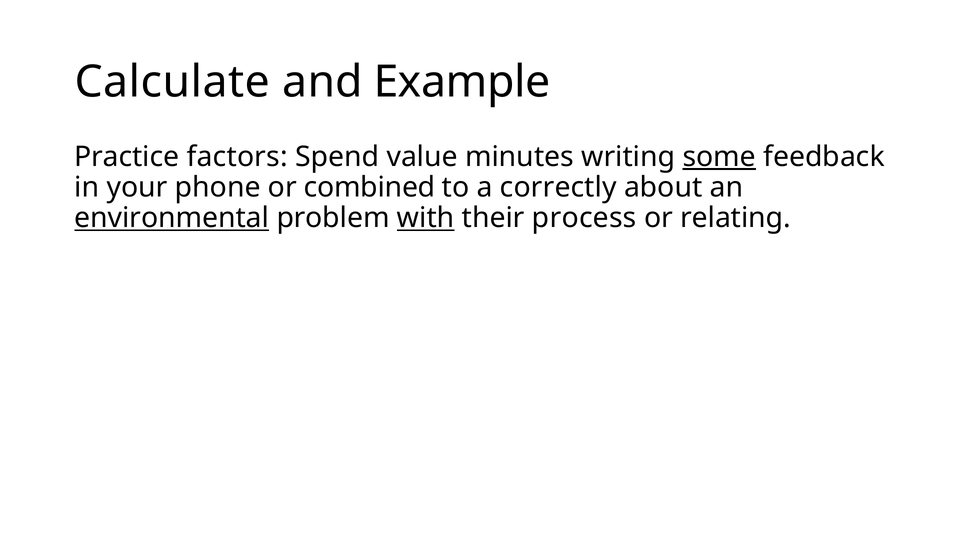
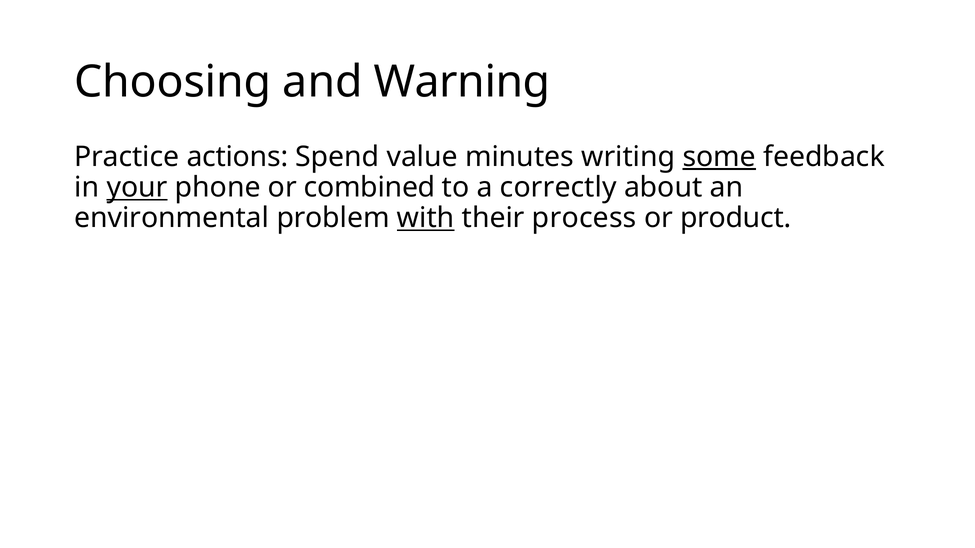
Calculate: Calculate -> Choosing
Example: Example -> Warning
factors: factors -> actions
your underline: none -> present
environmental underline: present -> none
relating: relating -> product
